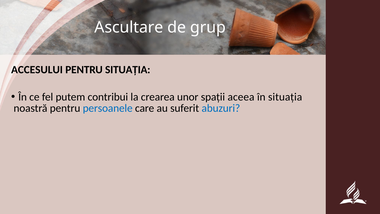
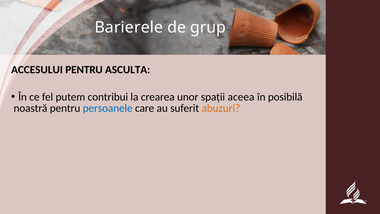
Ascultare: Ascultare -> Barierele
PENTRU SITUAȚIA: SITUAȚIA -> ASCULTA
în situația: situația -> posibilă
abuzuri colour: blue -> orange
